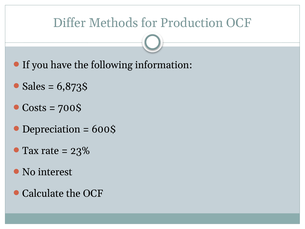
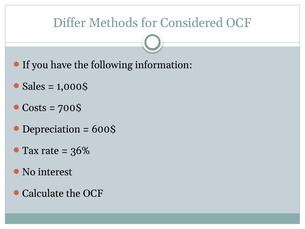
Production: Production -> Considered
6,873$: 6,873$ -> 1,000$
23%: 23% -> 36%
